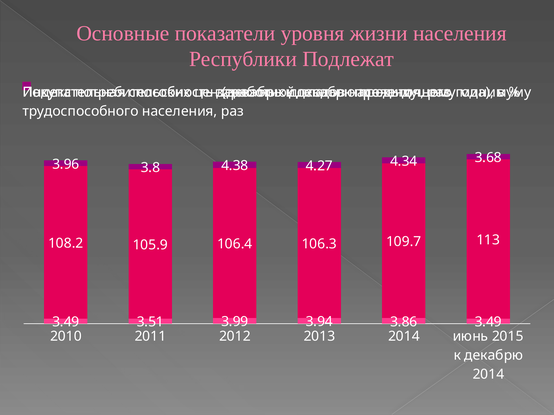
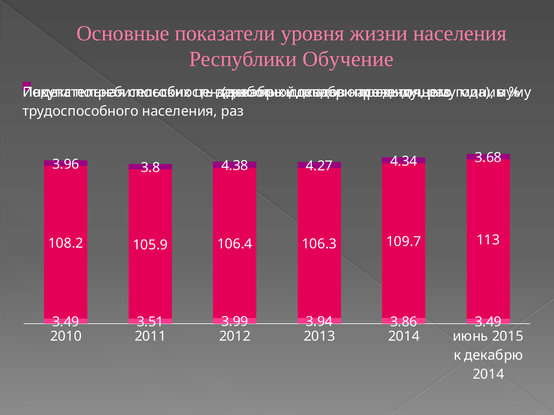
Подлежат: Подлежат -> Обучение
